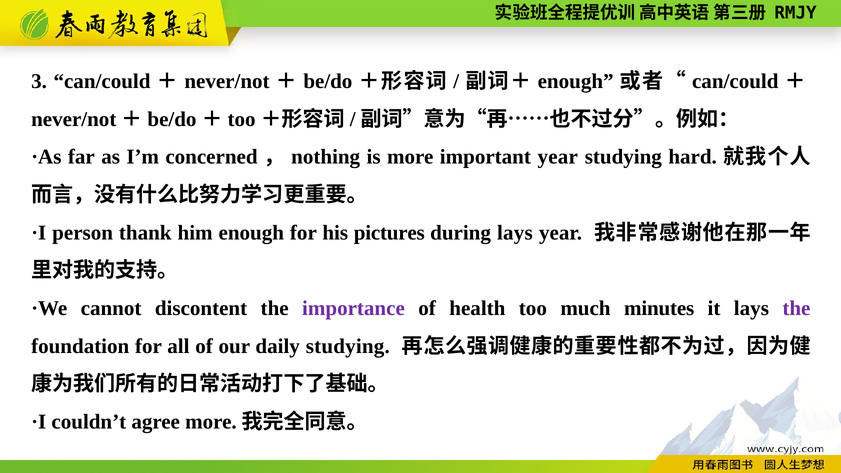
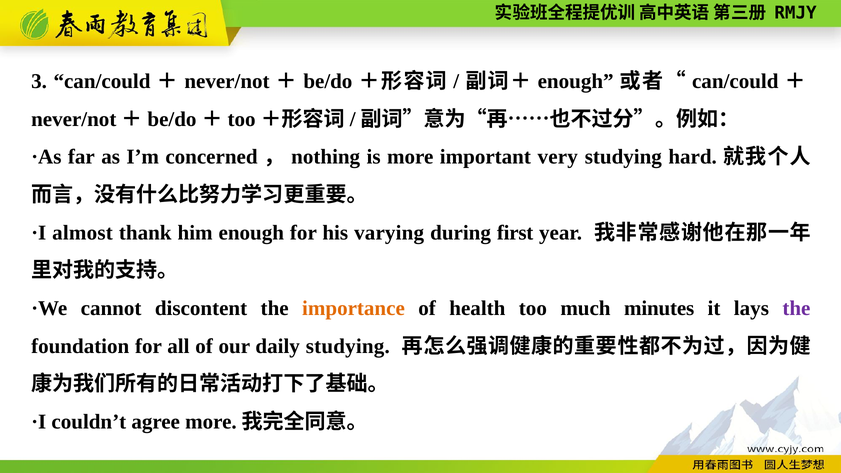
important year: year -> very
person: person -> almost
pictures: pictures -> varying
during lays: lays -> first
importance colour: purple -> orange
